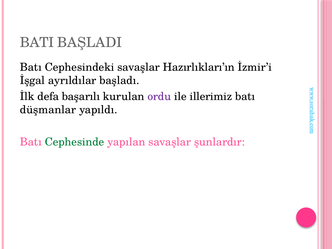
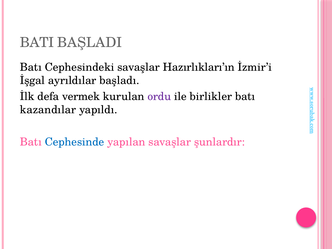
başarılı: başarılı -> vermek
illerimiz: illerimiz -> birlikler
düşmanlar: düşmanlar -> kazandılar
Cephesinde colour: green -> blue
